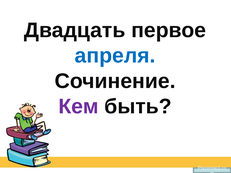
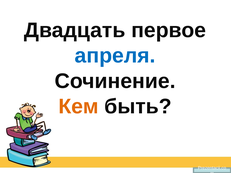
Кем colour: purple -> orange
